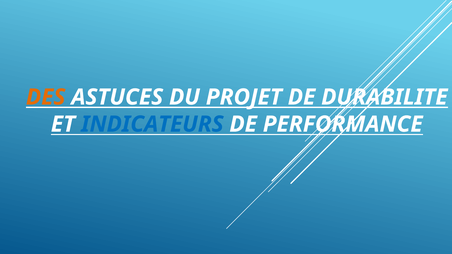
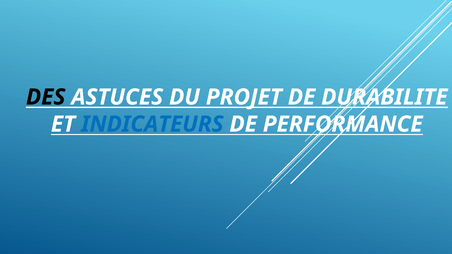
DES colour: orange -> black
